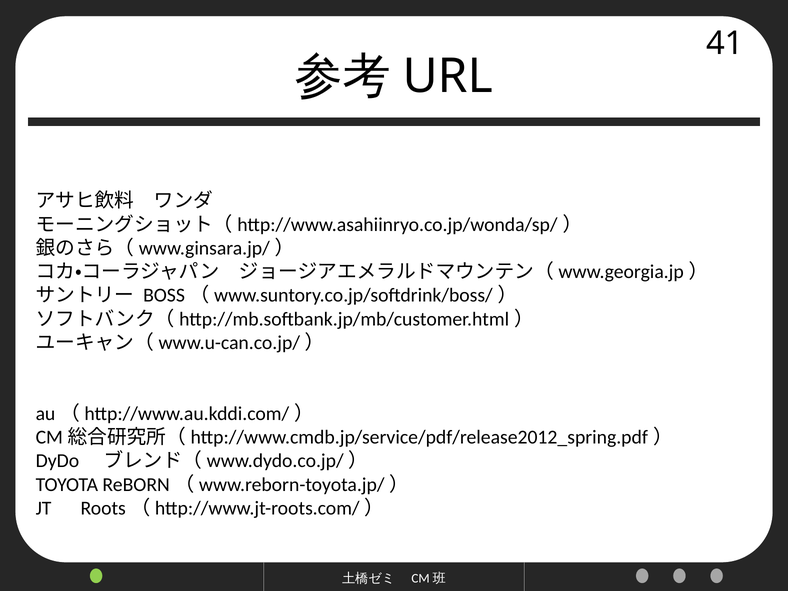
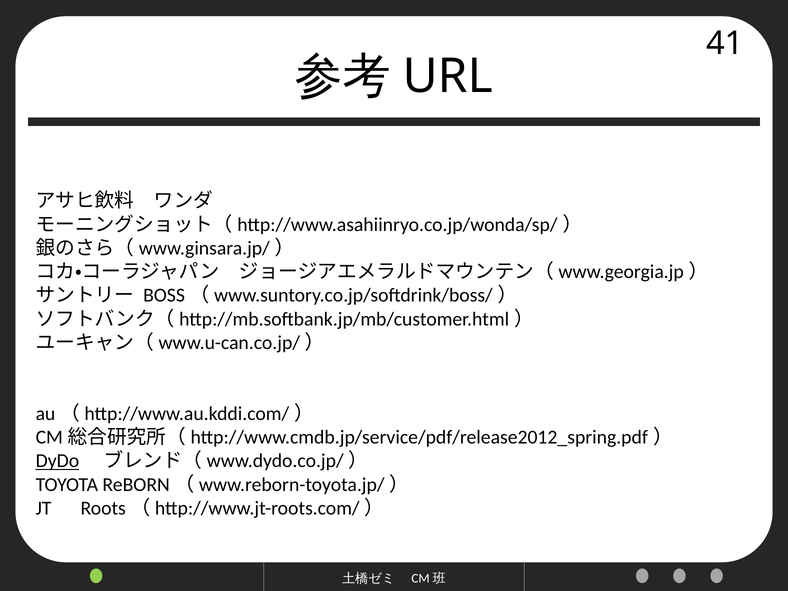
DyDo underline: none -> present
